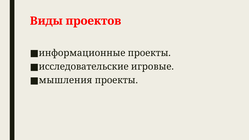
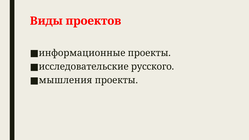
игровые: игровые -> русского
